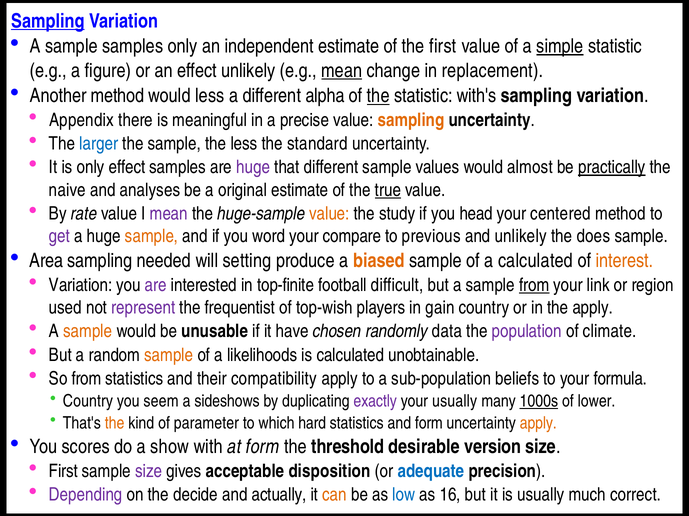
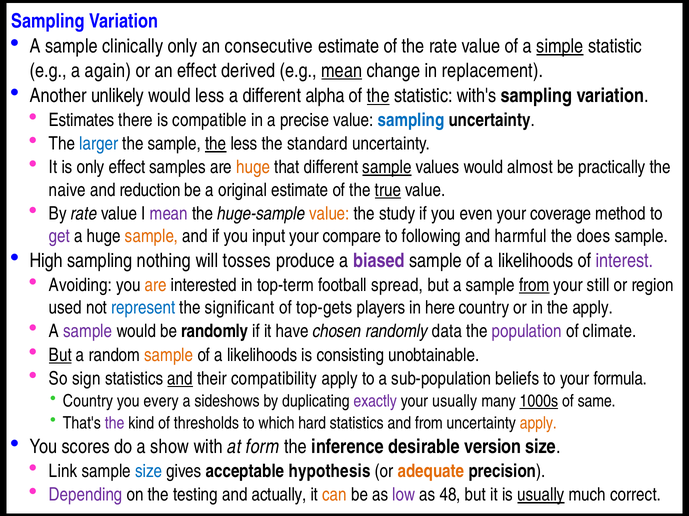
Sampling at (48, 21) underline: present -> none
sample samples: samples -> clinically
independent: independent -> consecutive
the first: first -> rate
figure: figure -> again
effect unlikely: unlikely -> derived
Another method: method -> unlikely
Appendix: Appendix -> Estimates
meaningful: meaningful -> compatible
sampling at (411, 120) colour: orange -> blue
the at (216, 144) underline: none -> present
huge at (253, 168) colour: purple -> orange
sample at (387, 168) underline: none -> present
practically underline: present -> none
analyses: analyses -> reduction
head: head -> even
centered: centered -> coverage
word: word -> input
previous: previous -> following
and unlikely: unlikely -> harmful
Area: Area -> High
needed: needed -> nothing
setting: setting -> tosses
biased colour: orange -> purple
calculated at (536, 261): calculated -> likelihoods
interest colour: orange -> purple
Variation at (81, 286): Variation -> Avoiding
are at (156, 286) colour: purple -> orange
top-finite: top-finite -> top-term
difficult: difficult -> spread
link: link -> still
represent colour: purple -> blue
frequentist: frequentist -> significant
top-wish: top-wish -> top-gets
gain: gain -> here
sample at (88, 332) colour: orange -> purple
be unusable: unusable -> randomly
But at (60, 355) underline: none -> present
is calculated: calculated -> consisting
So from: from -> sign
and at (180, 379) underline: none -> present
seem: seem -> every
lower: lower -> same
the at (115, 424) colour: orange -> purple
parameter: parameter -> thresholds
and form: form -> from
threshold: threshold -> inference
First at (63, 472): First -> Link
size at (149, 472) colour: purple -> blue
disposition: disposition -> hypothesis
adequate colour: blue -> orange
decide: decide -> testing
low colour: blue -> purple
16: 16 -> 48
usually at (541, 496) underline: none -> present
